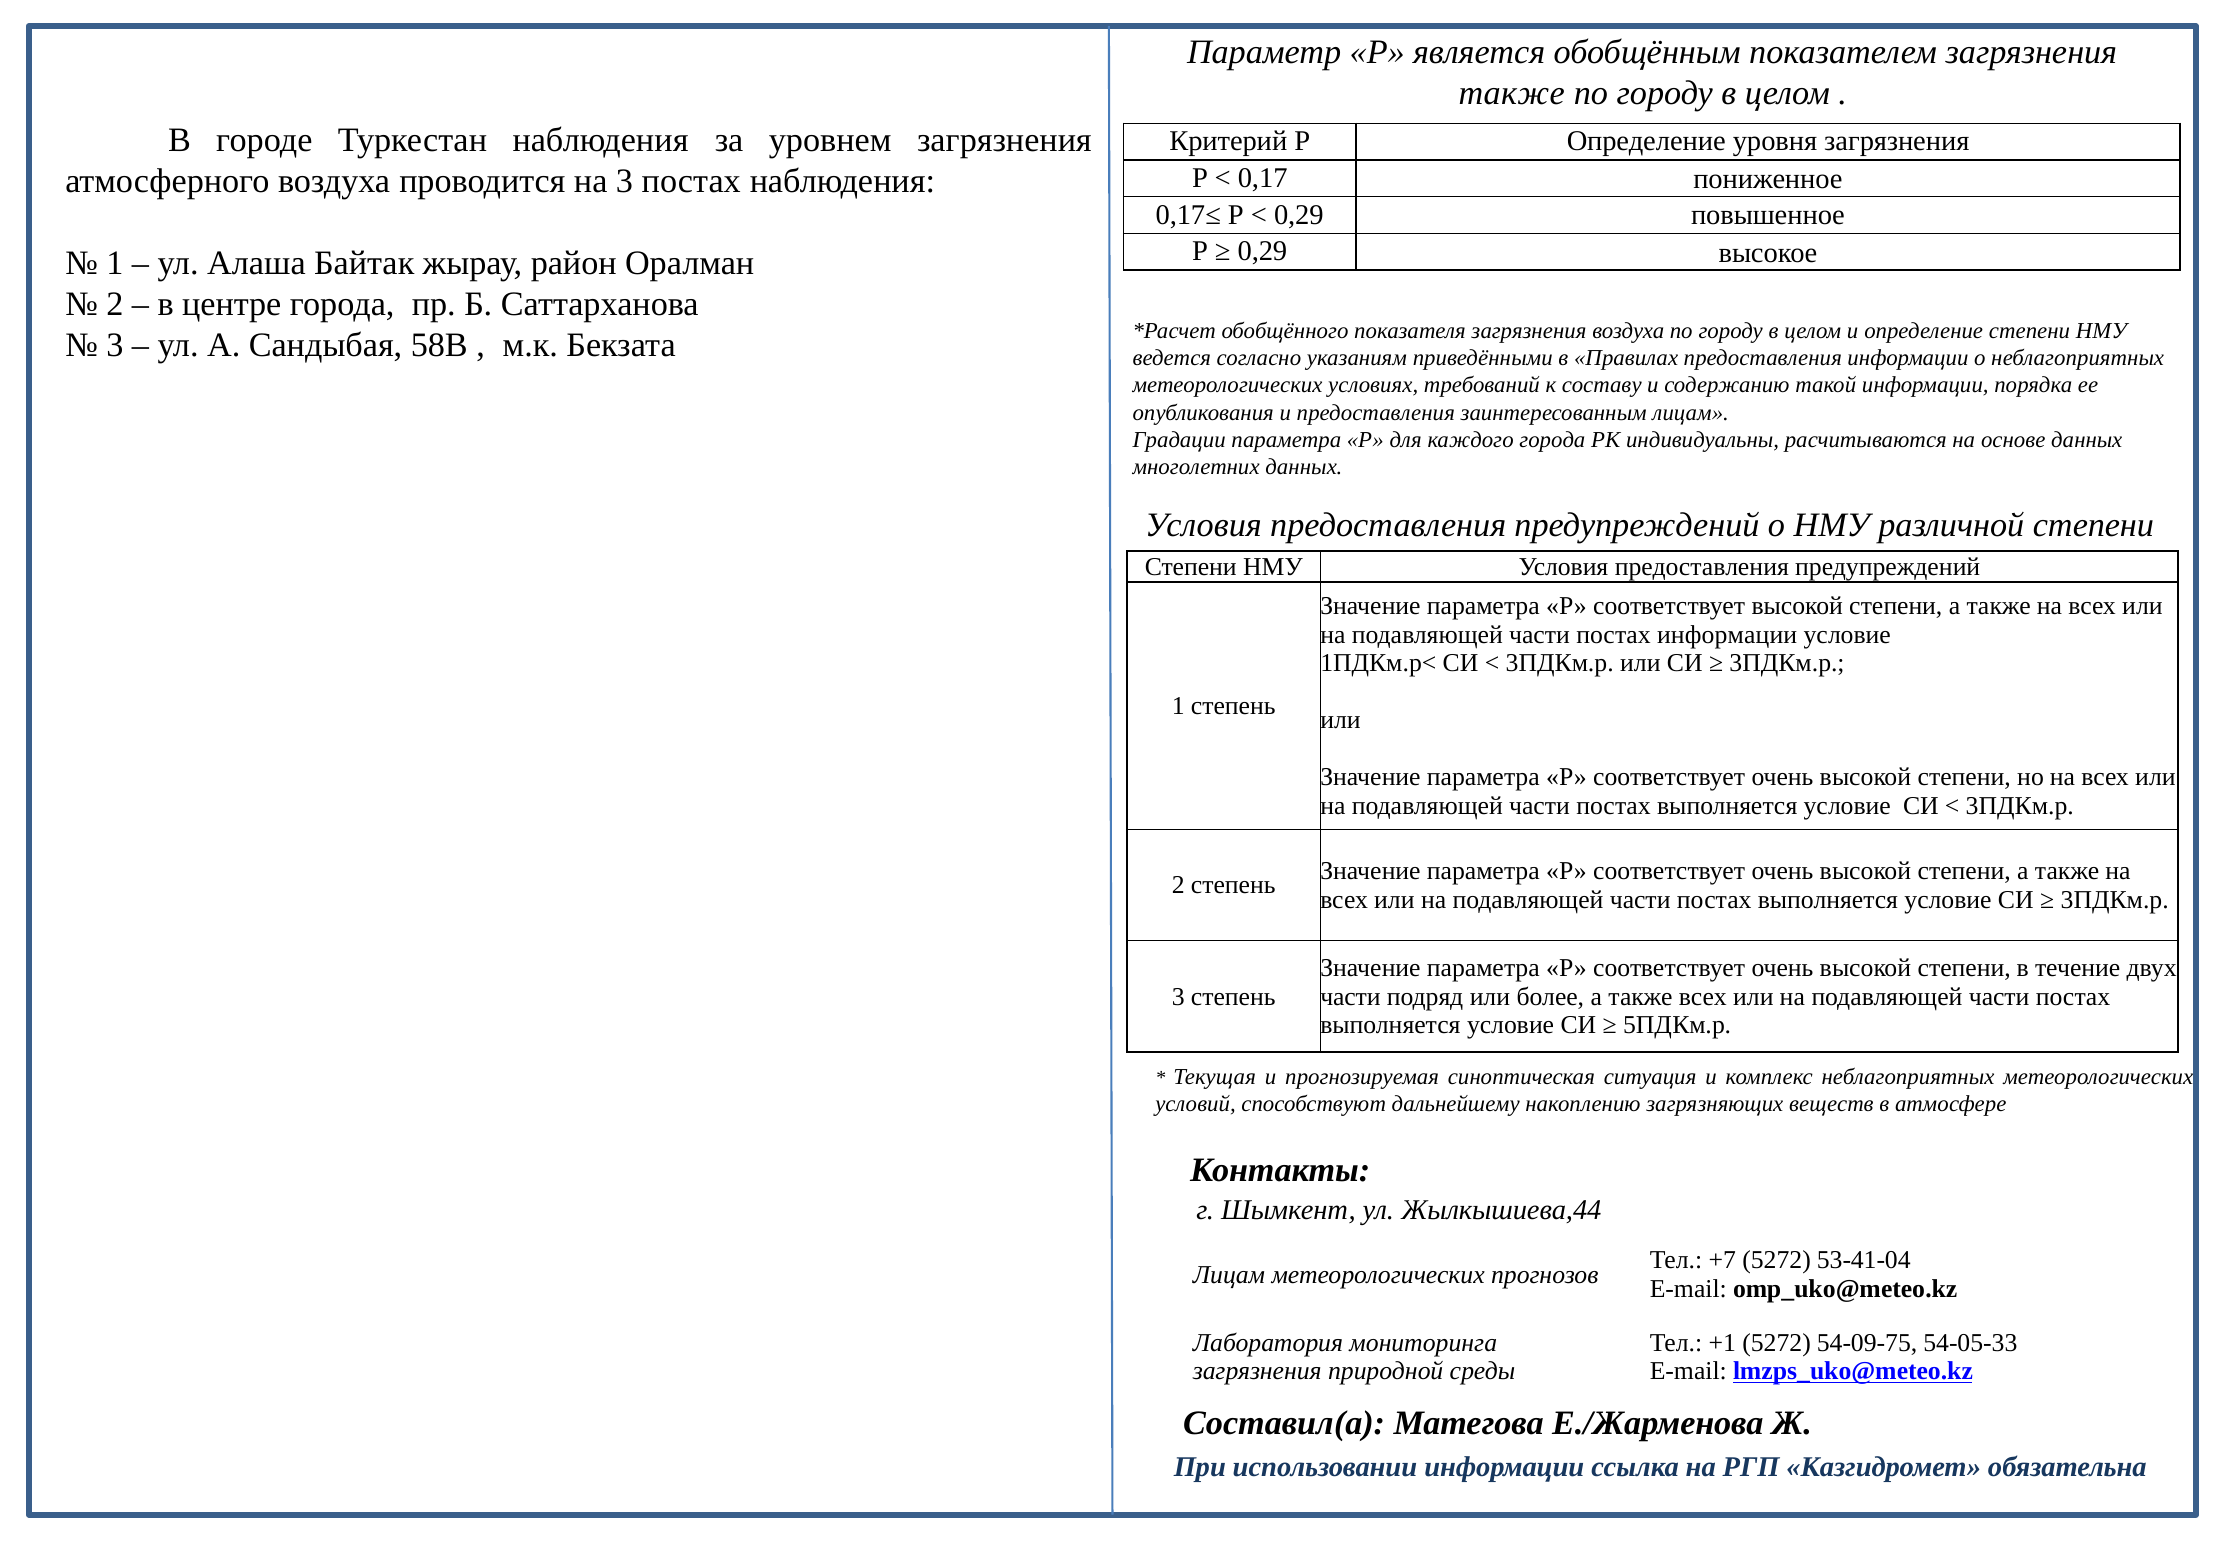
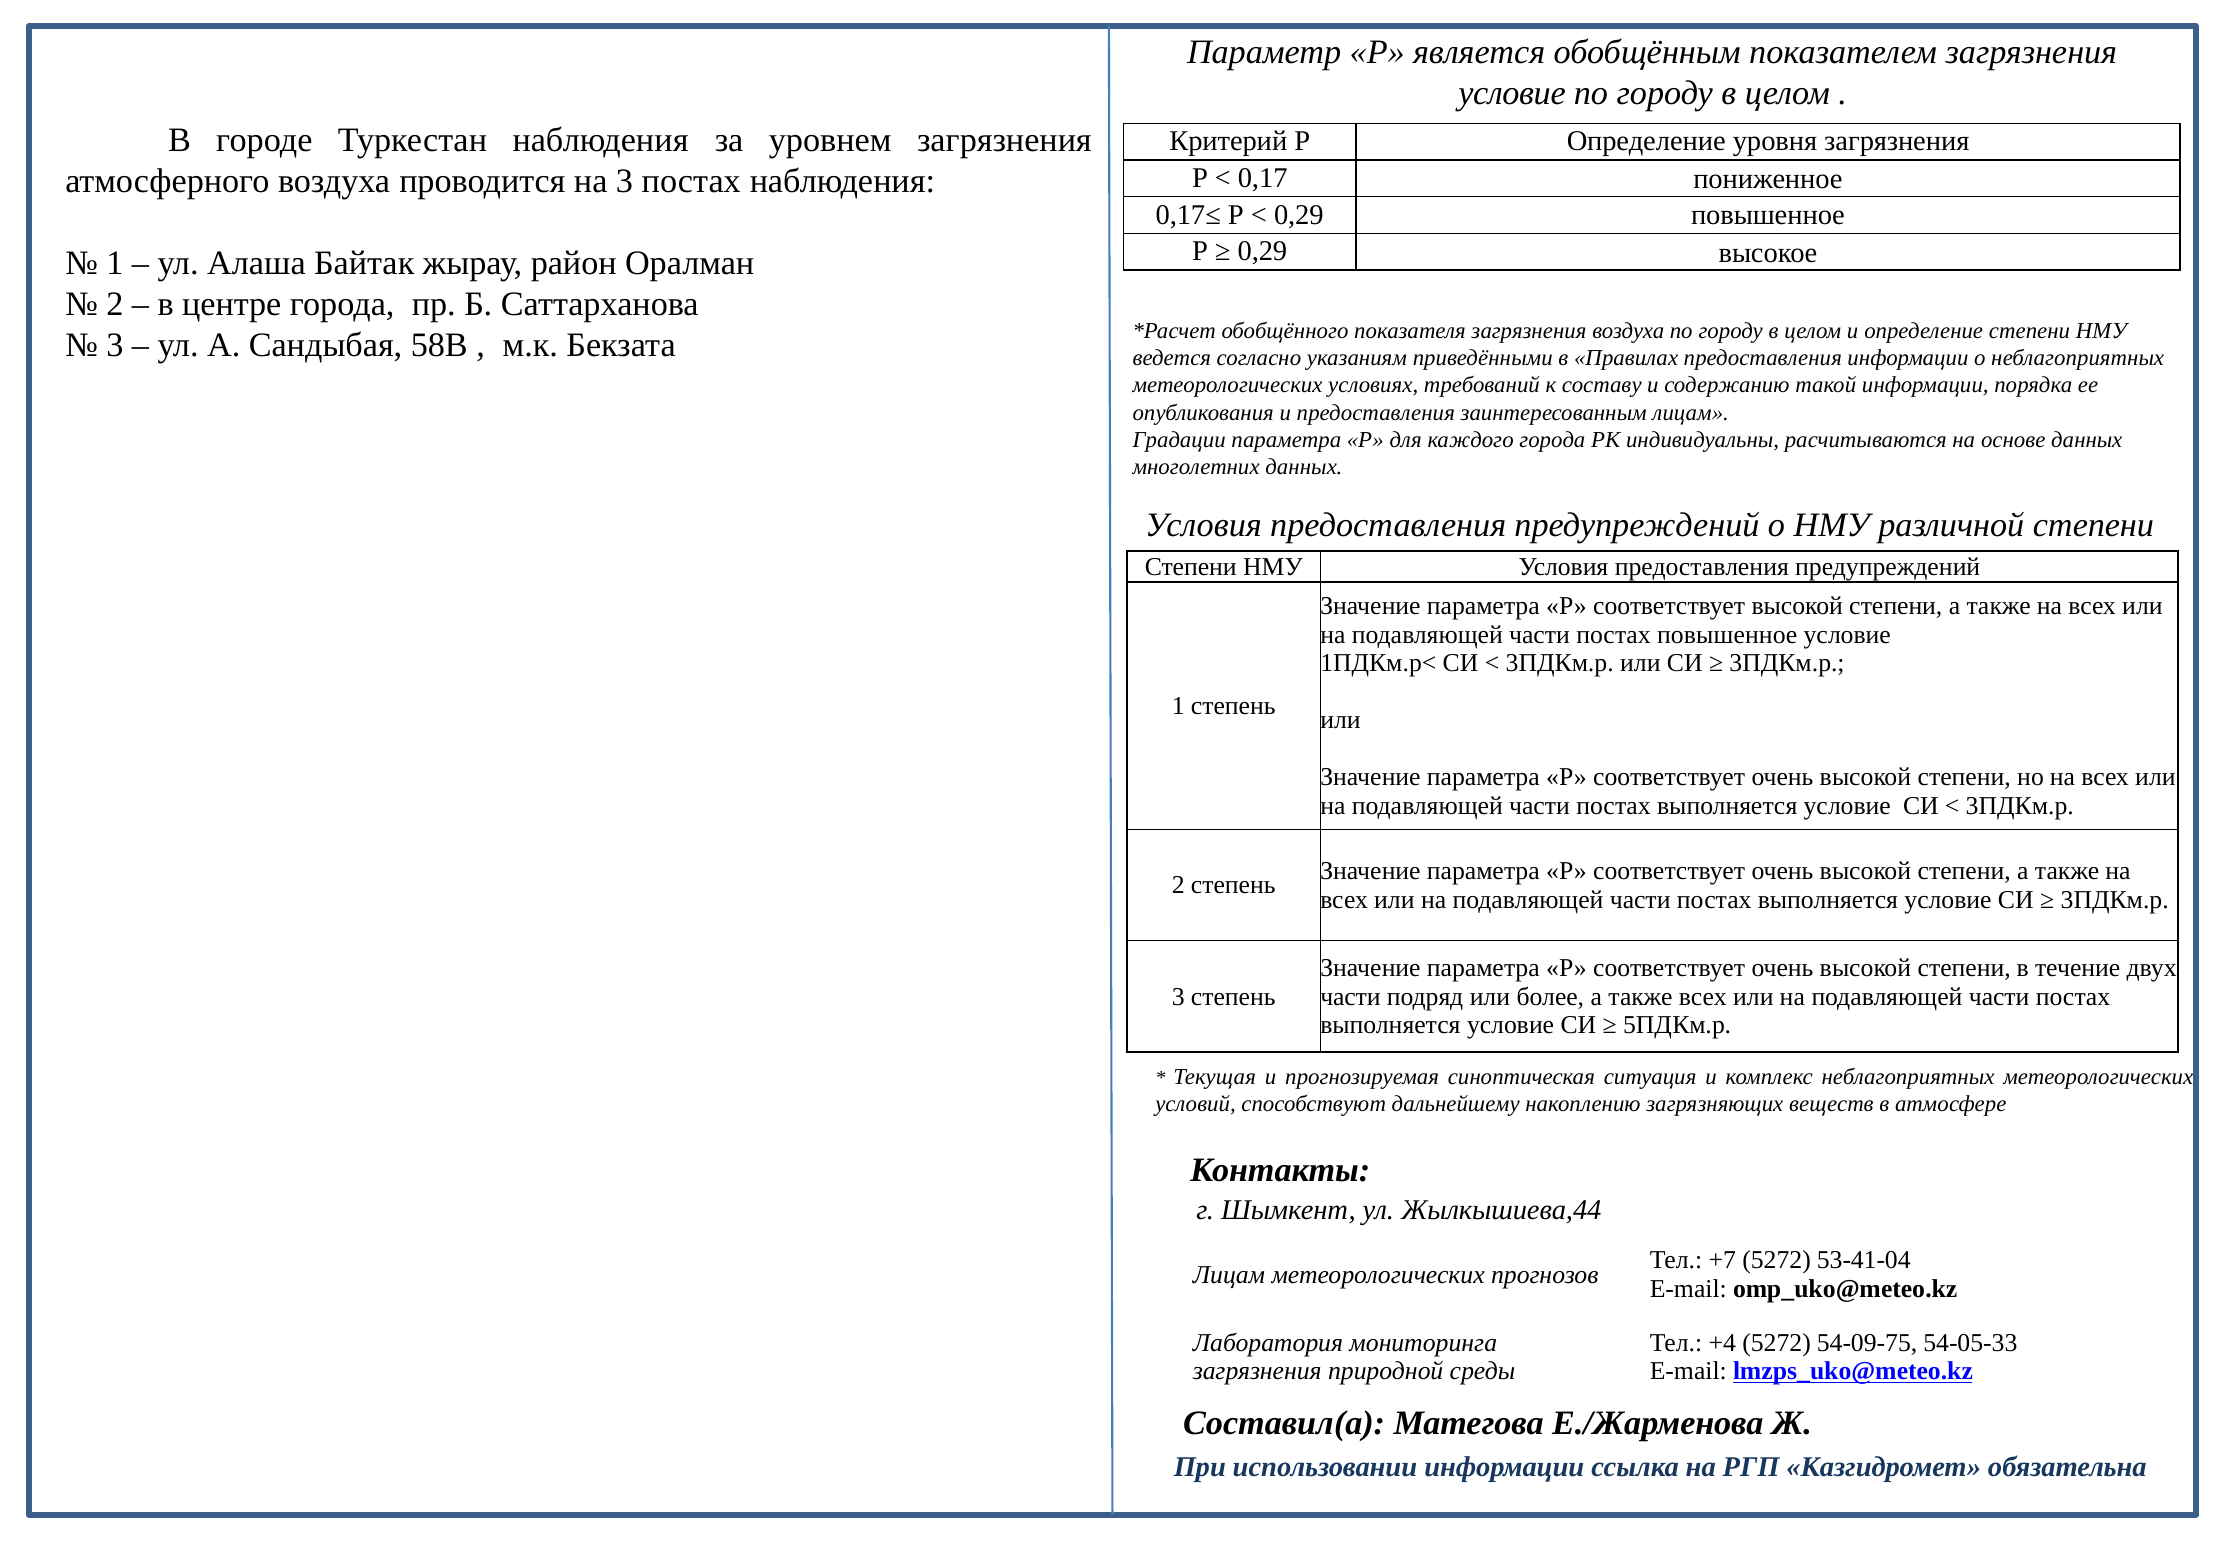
также at (1512, 93): также -> условие
постах информации: информации -> повышенное
+1: +1 -> +4
